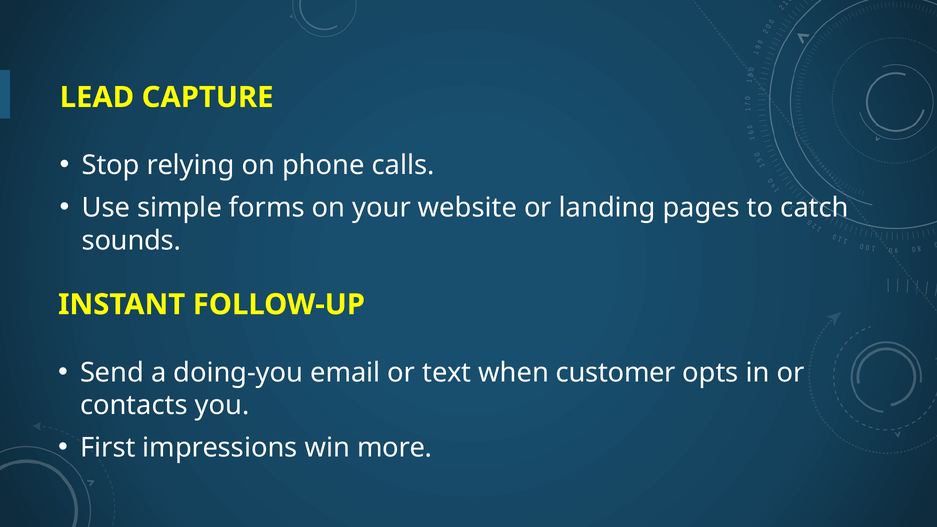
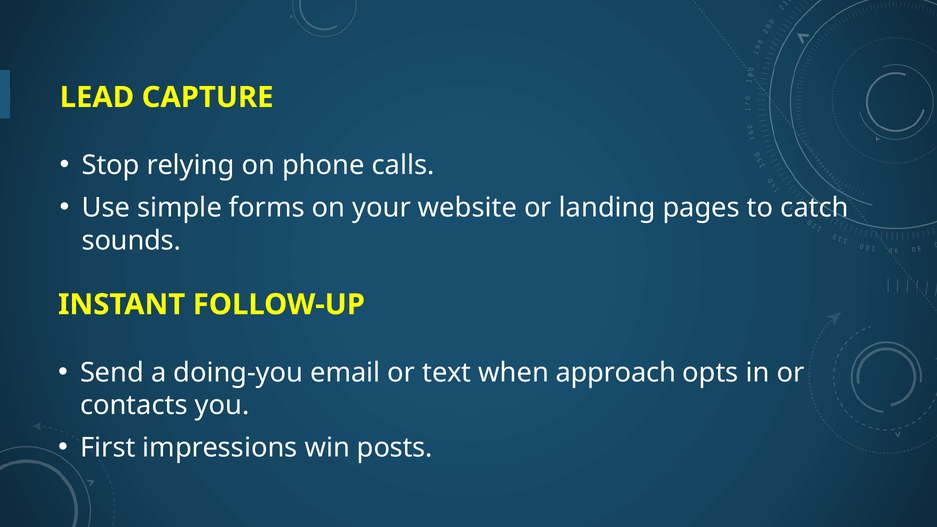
customer: customer -> approach
more: more -> posts
